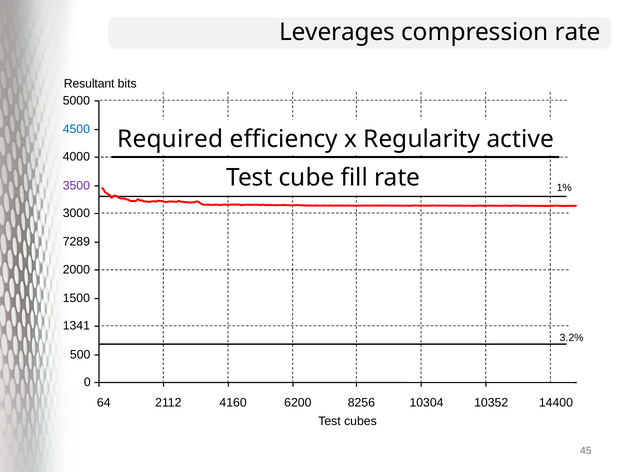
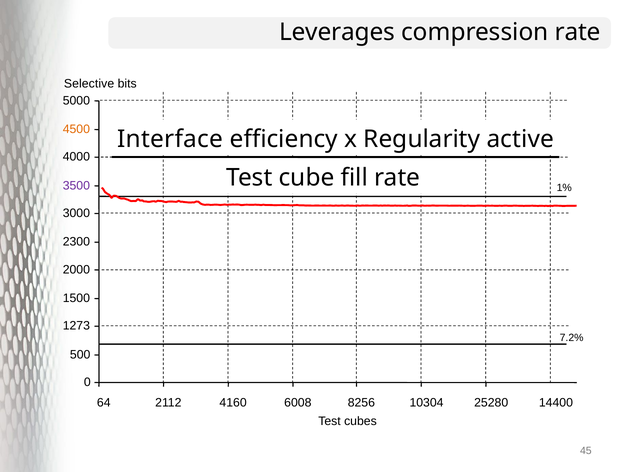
Resultant: Resultant -> Selective
4500 colour: blue -> orange
Required: Required -> Interface
7289: 7289 -> 2300
1341: 1341 -> 1273
3.2%: 3.2% -> 7.2%
6200: 6200 -> 6008
10352: 10352 -> 25280
